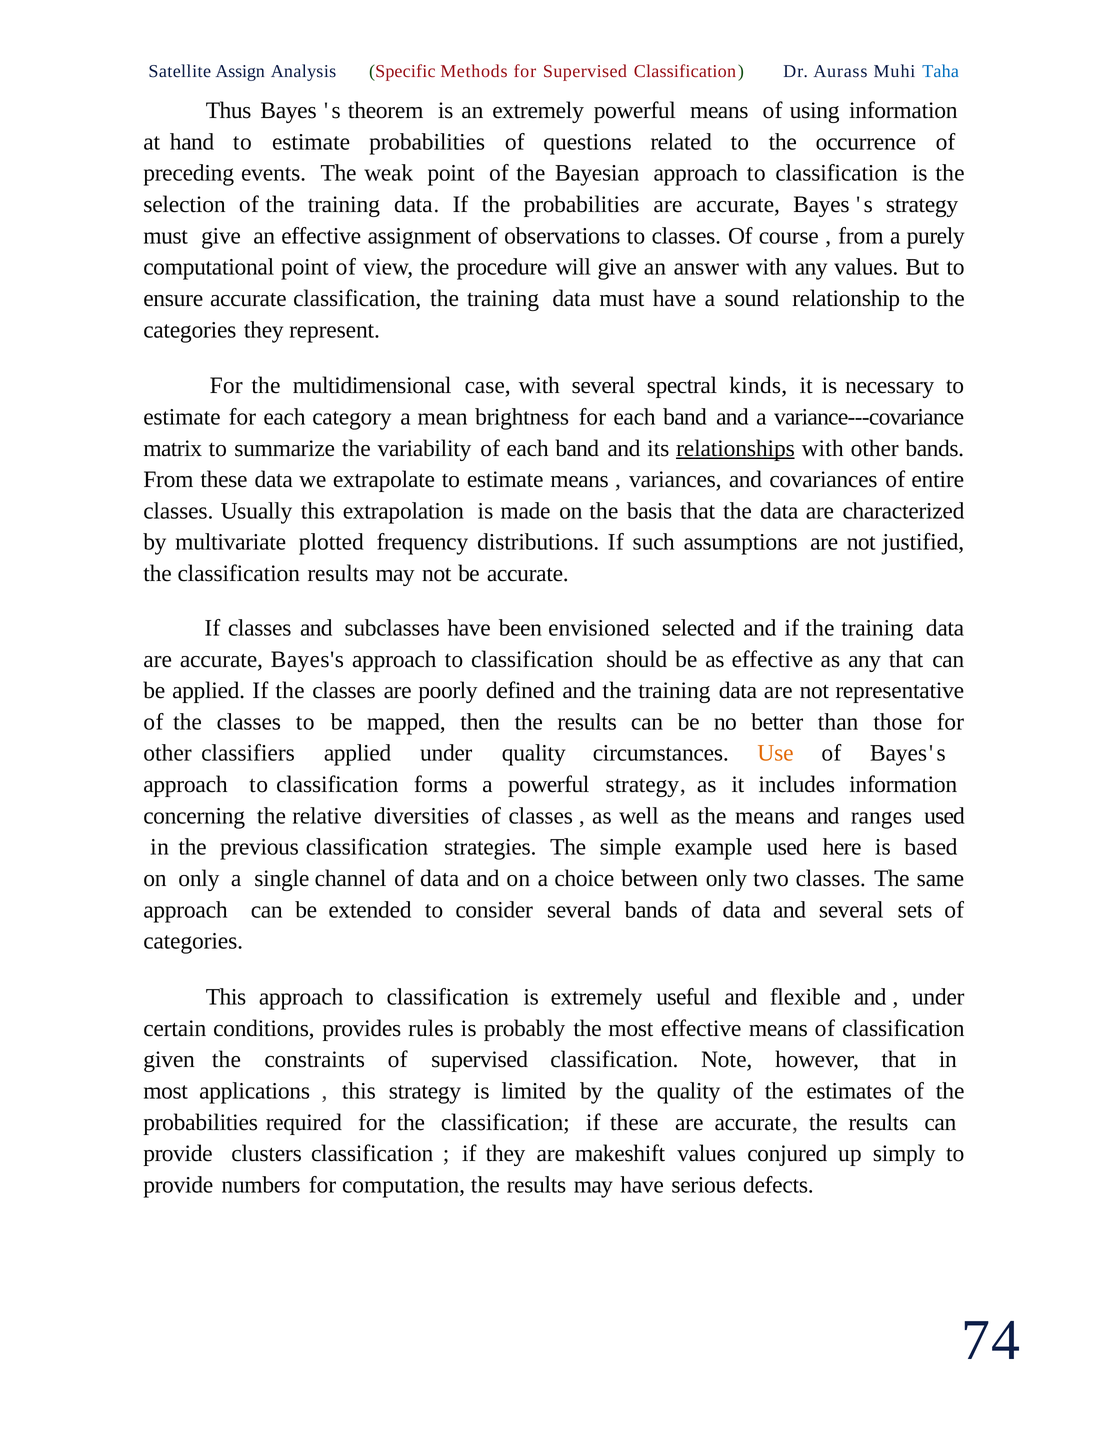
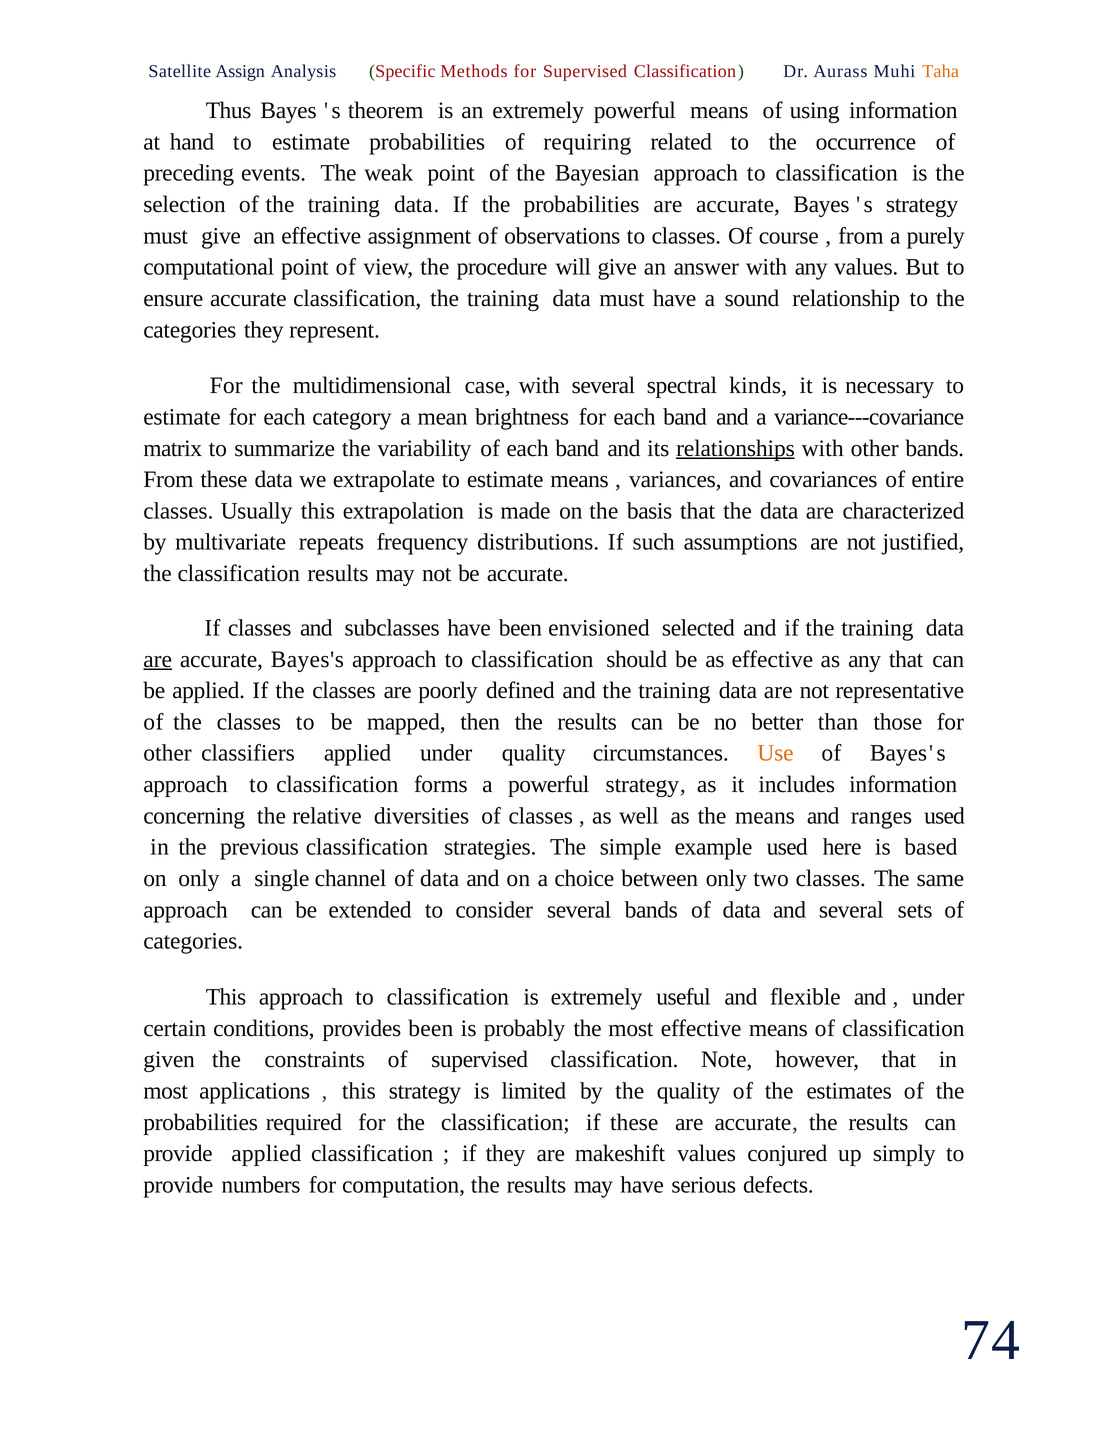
Taha colour: blue -> orange
questions: questions -> requiring
plotted: plotted -> repeats
are at (158, 660) underline: none -> present
provides rules: rules -> been
provide clusters: clusters -> applied
